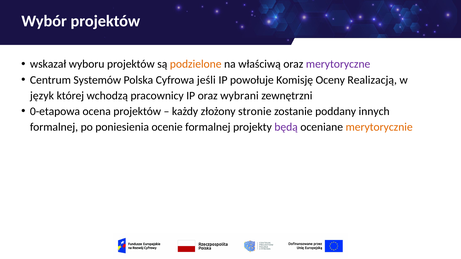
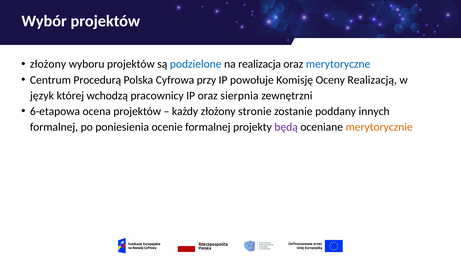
wskazał at (48, 64): wskazał -> złożony
podzielone colour: orange -> blue
właściwą: właściwą -> realizacja
merytoryczne colour: purple -> blue
Systemów: Systemów -> Procedurą
jeśli: jeśli -> przy
wybrani: wybrani -> sierpnia
0-etapowa: 0-etapowa -> 6-etapowa
